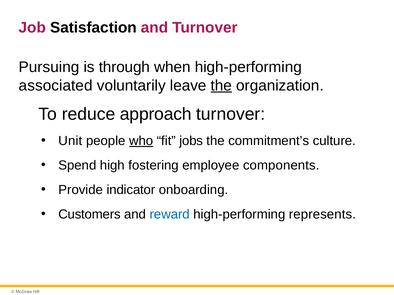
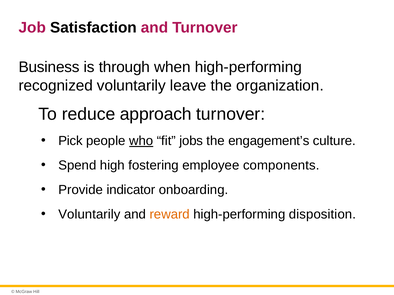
Pursuing: Pursuing -> Business
associated: associated -> recognized
the at (221, 86) underline: present -> none
Unit: Unit -> Pick
commitment’s: commitment’s -> engagement’s
Customers at (89, 215): Customers -> Voluntarily
reward colour: blue -> orange
represents: represents -> disposition
